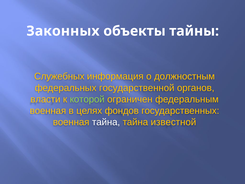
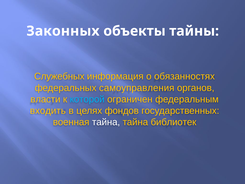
должностным: должностным -> обязанностях
государственной: государственной -> самоуправления
которой colour: light green -> light blue
военная at (48, 111): военная -> входить
известной: известной -> библиотек
